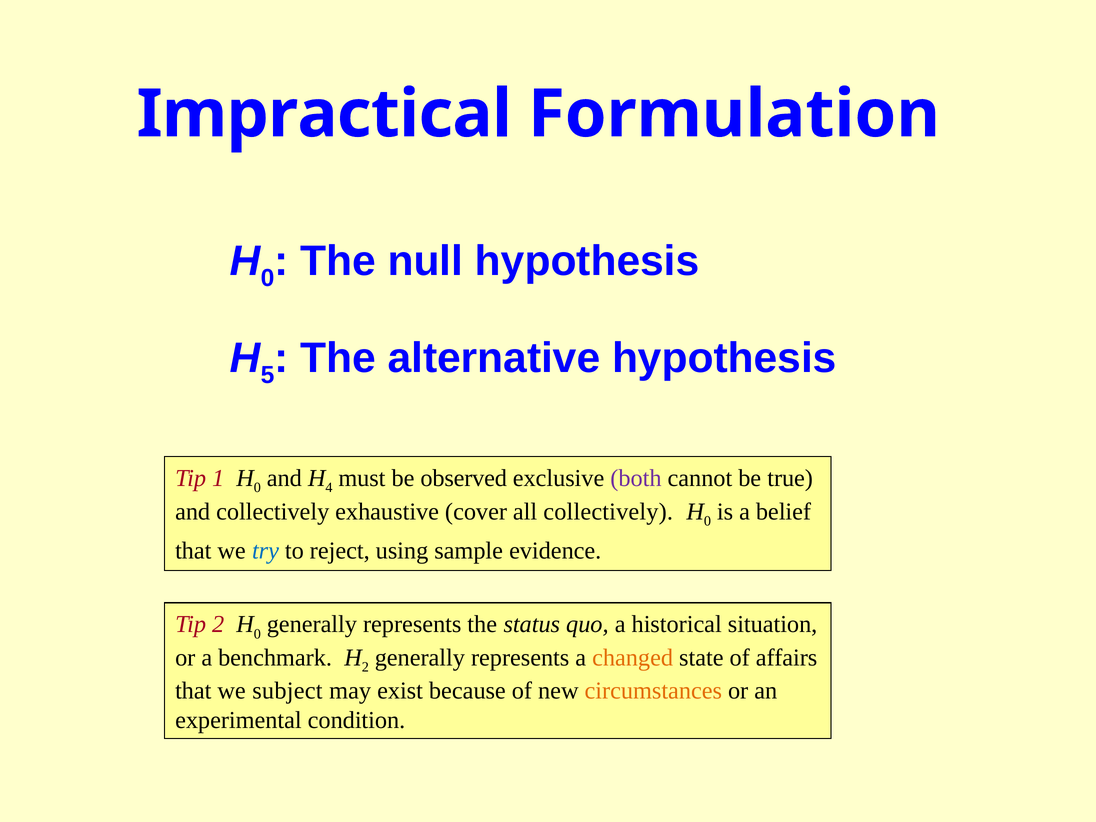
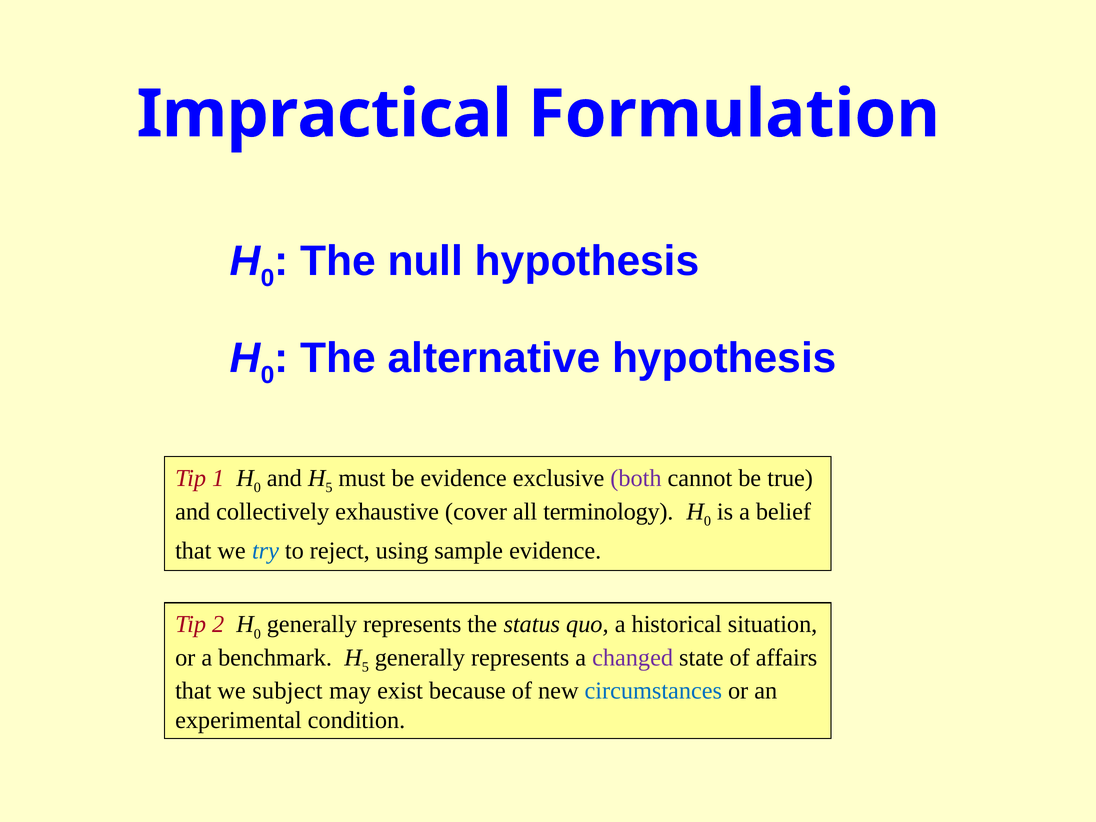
5 at (268, 375): 5 -> 0
4 at (329, 488): 4 -> 5
be observed: observed -> evidence
all collectively: collectively -> terminology
2 at (365, 667): 2 -> 5
changed colour: orange -> purple
circumstances colour: orange -> blue
